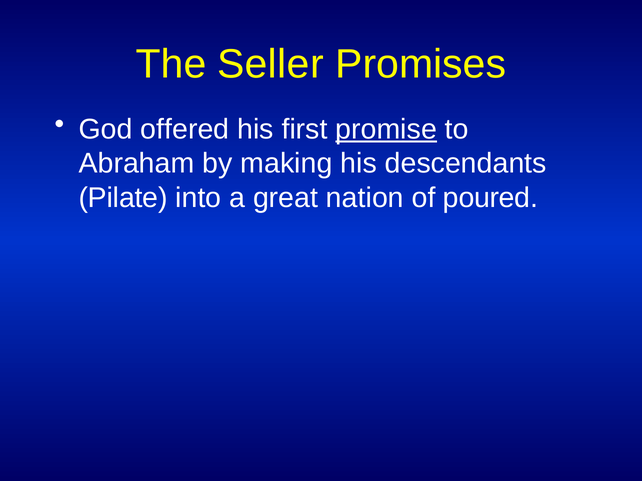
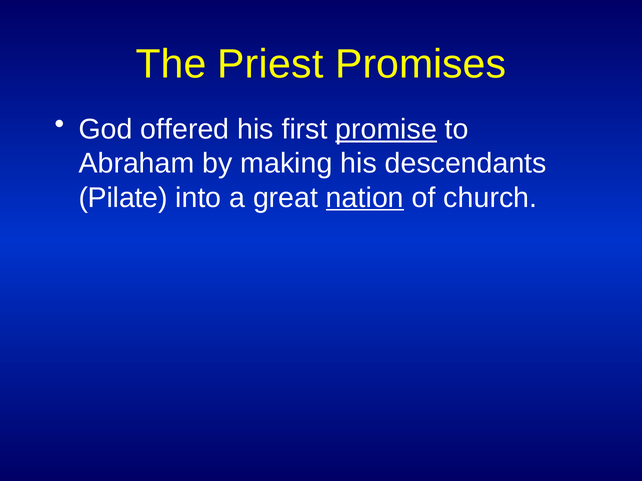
Seller: Seller -> Priest
nation underline: none -> present
poured: poured -> church
